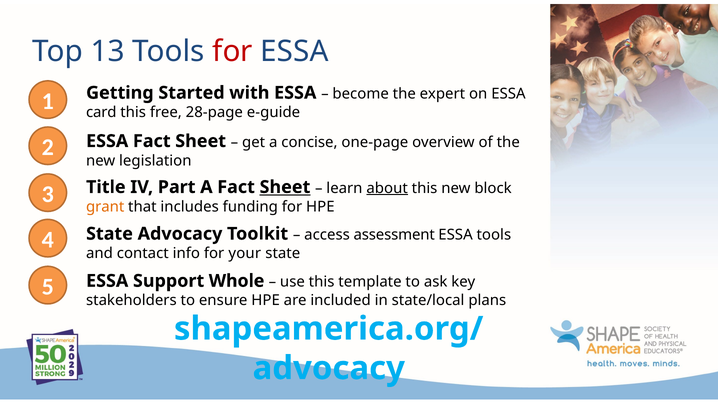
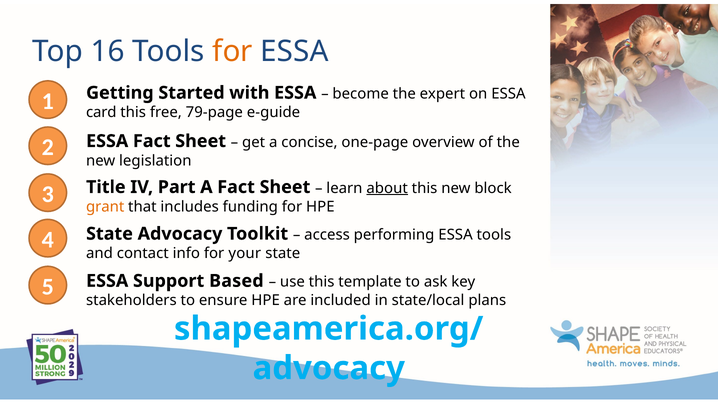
13: 13 -> 16
for at (233, 51) colour: red -> orange
28-page: 28-page -> 79-page
Sheet at (285, 187) underline: present -> none
assessment: assessment -> performing
Whole: Whole -> Based
